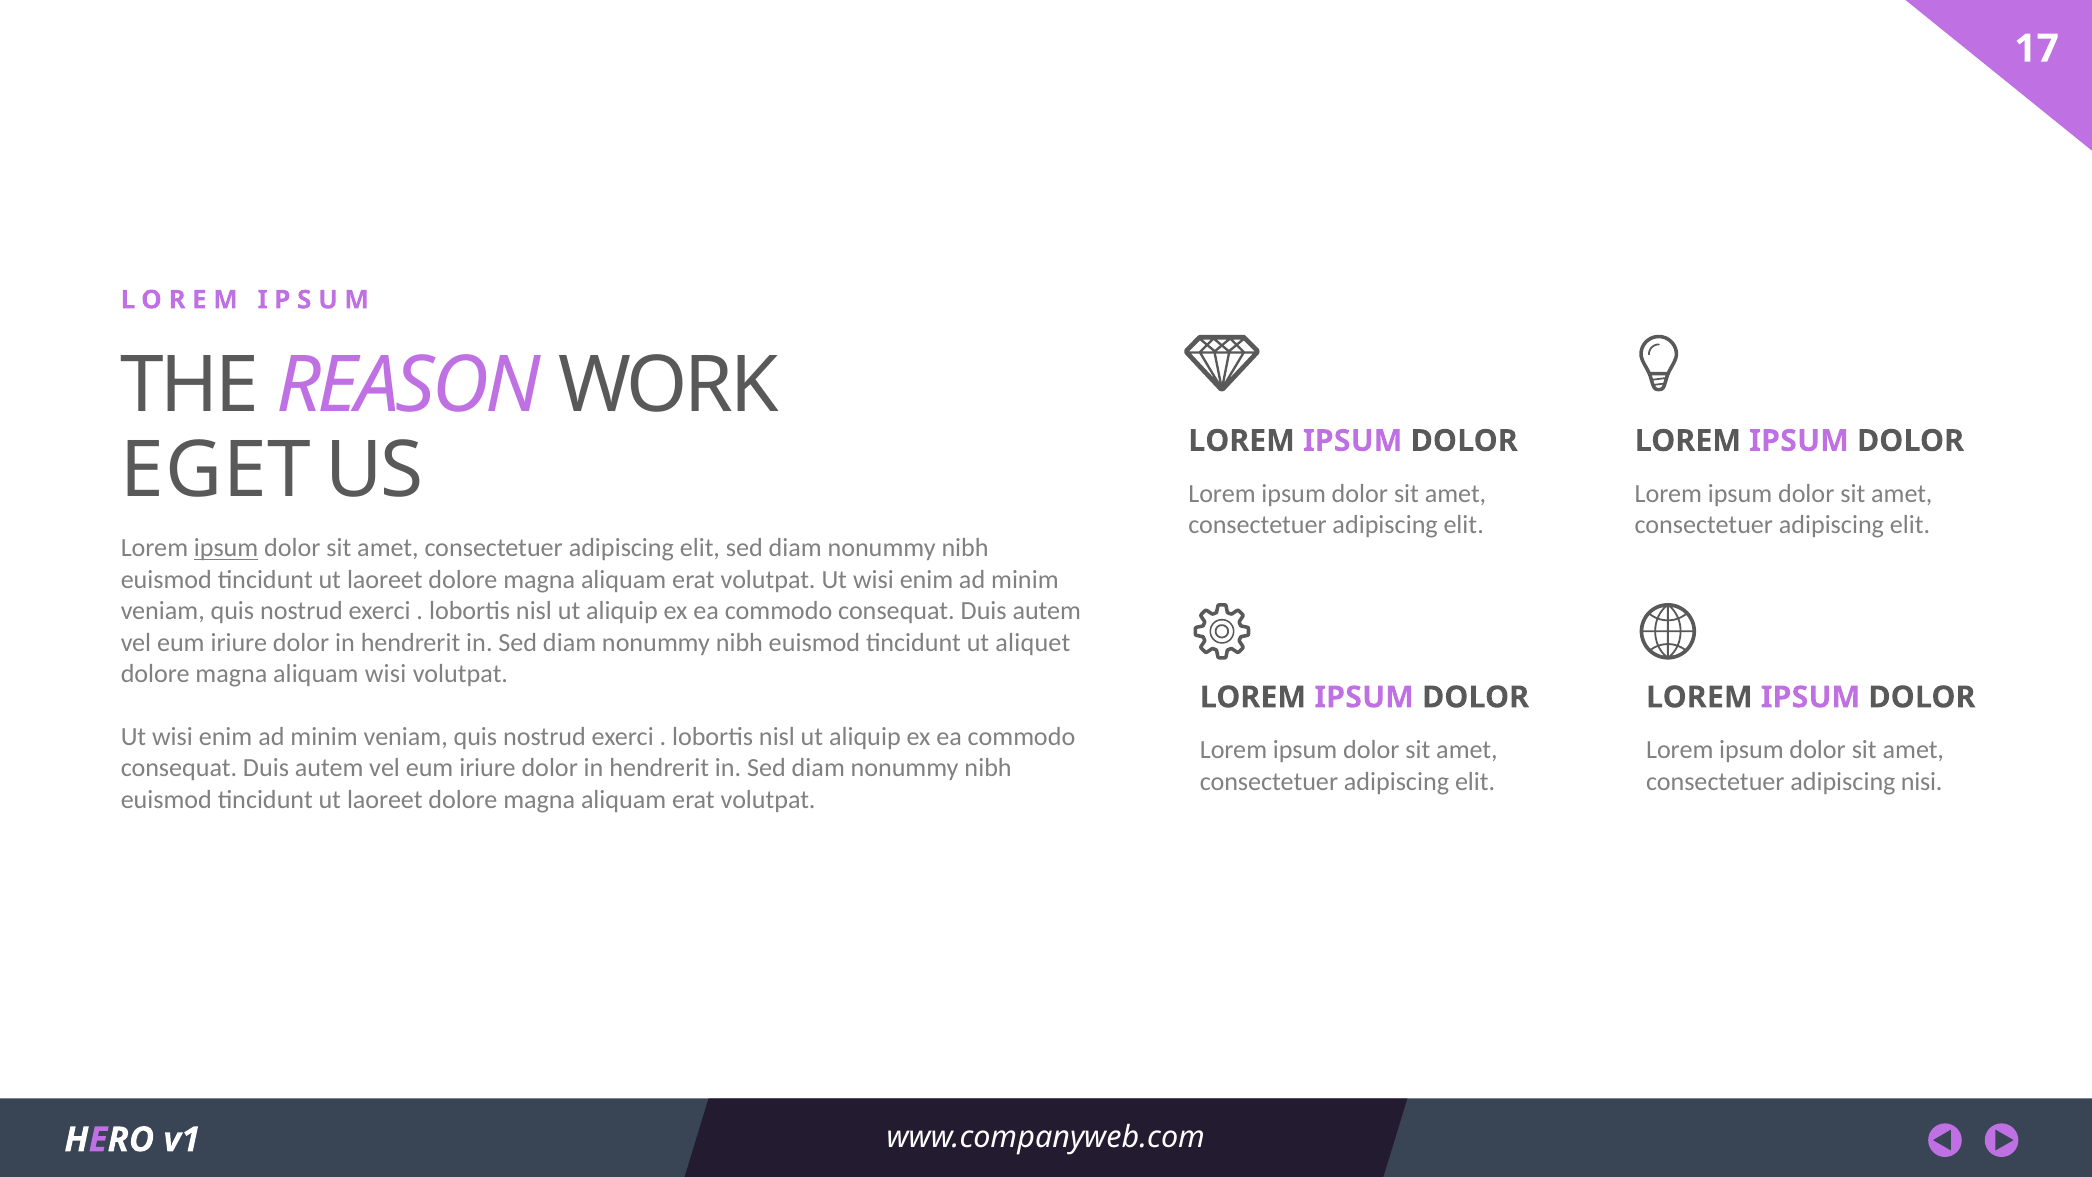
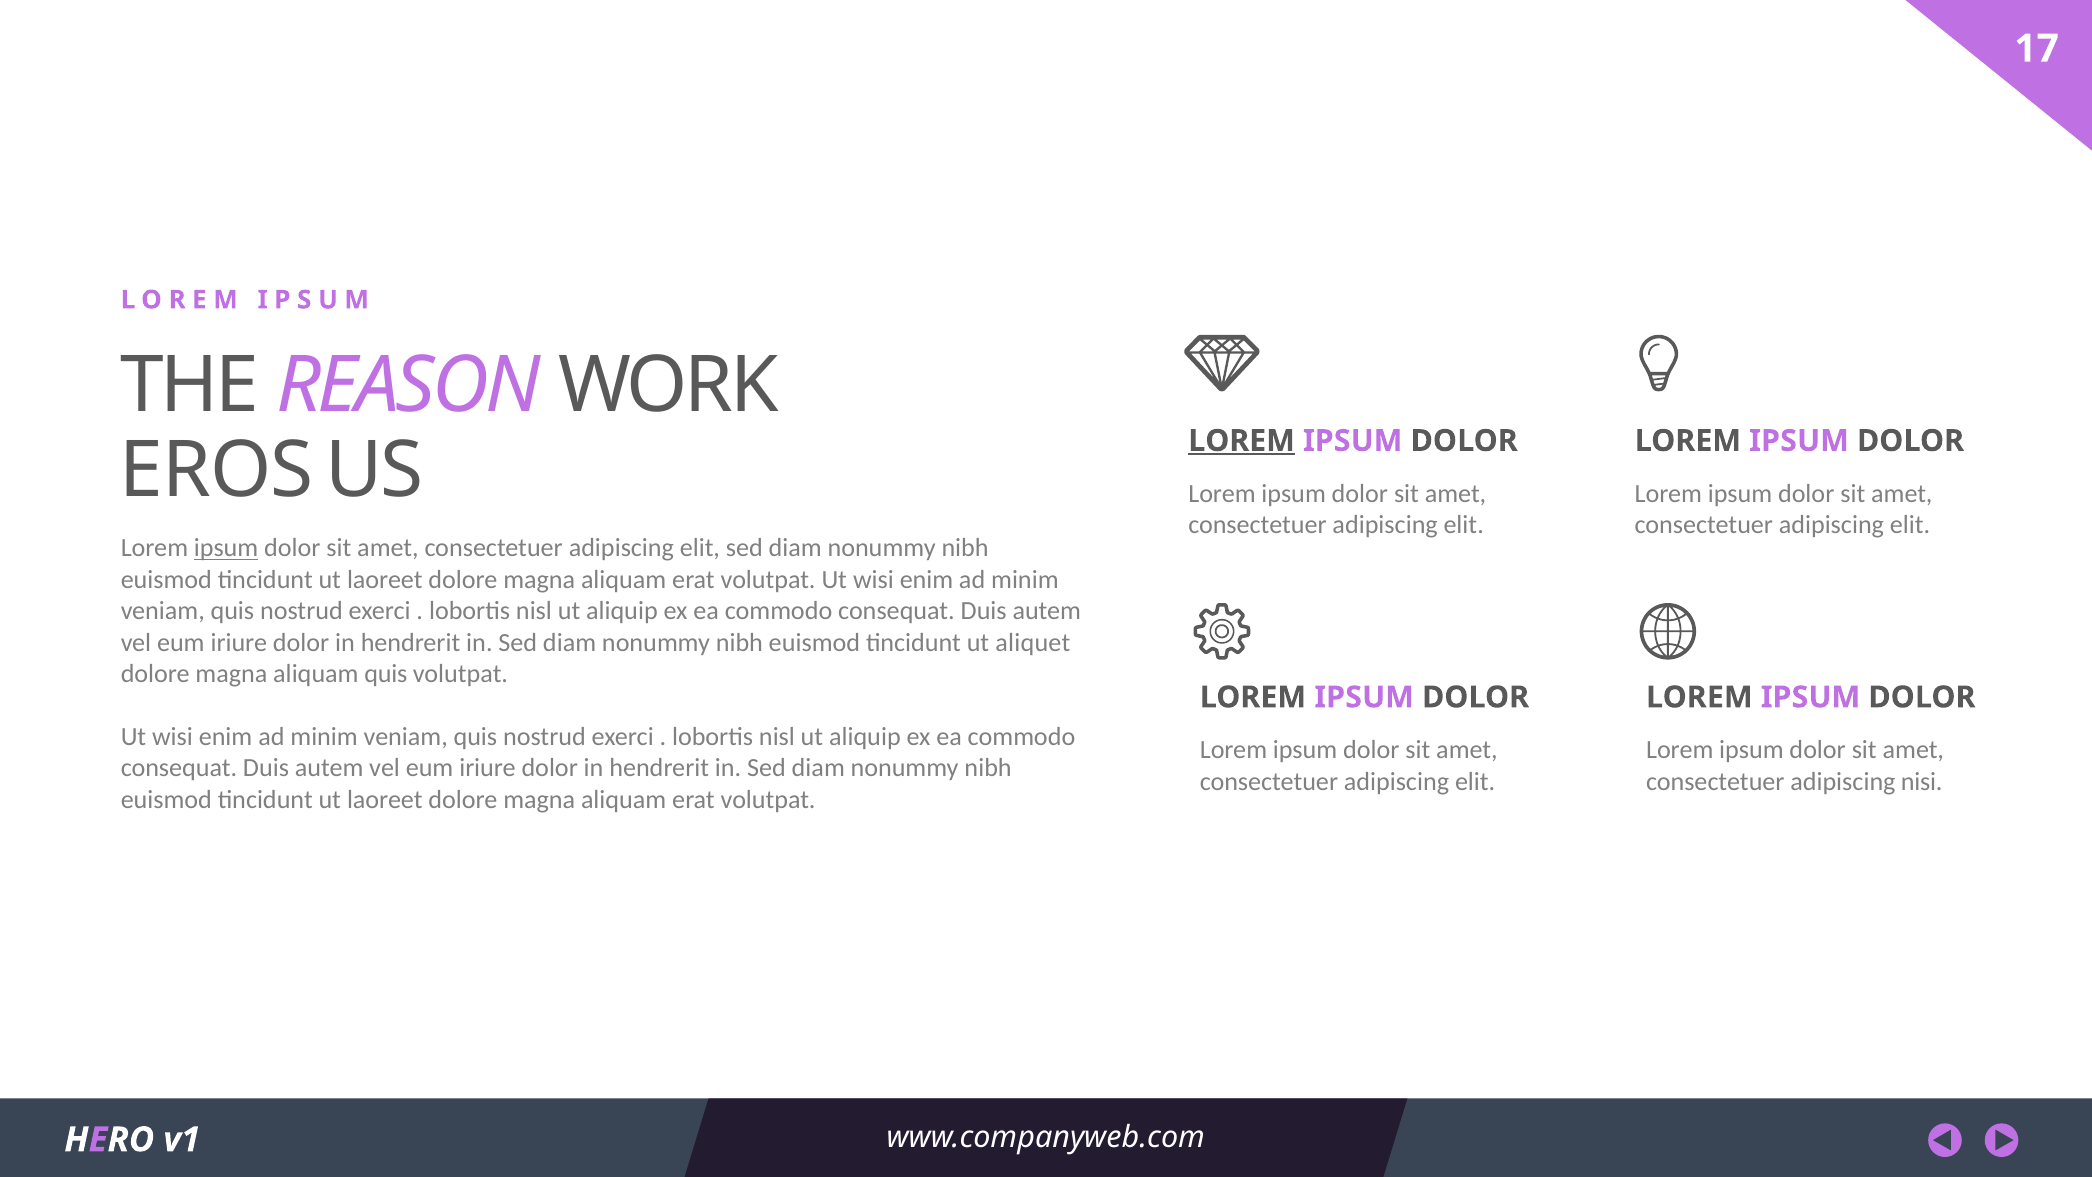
LOREM at (1242, 441) underline: none -> present
EGET: EGET -> EROS
aliquam wisi: wisi -> quis
